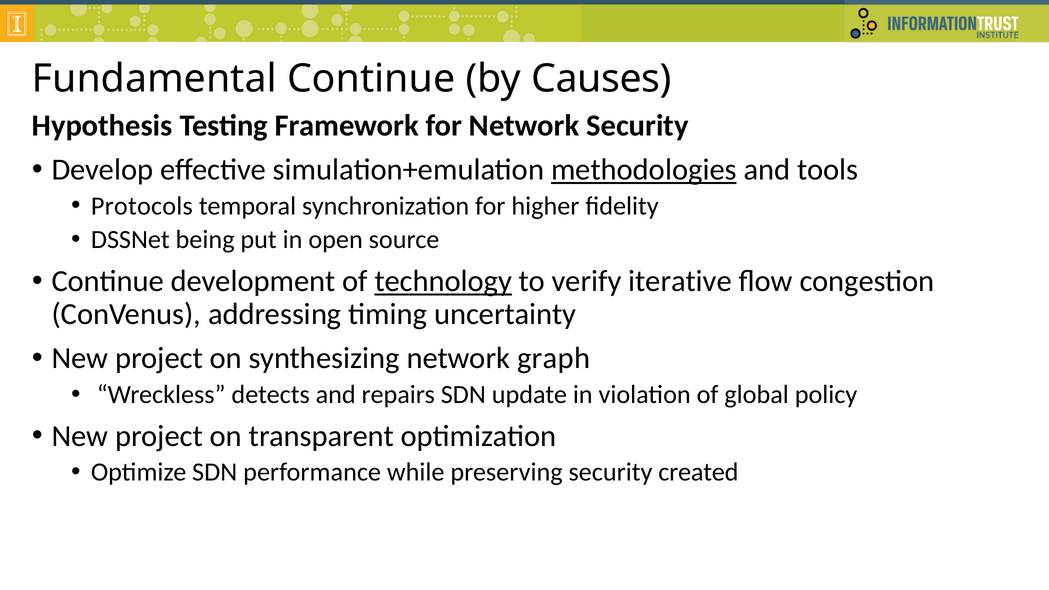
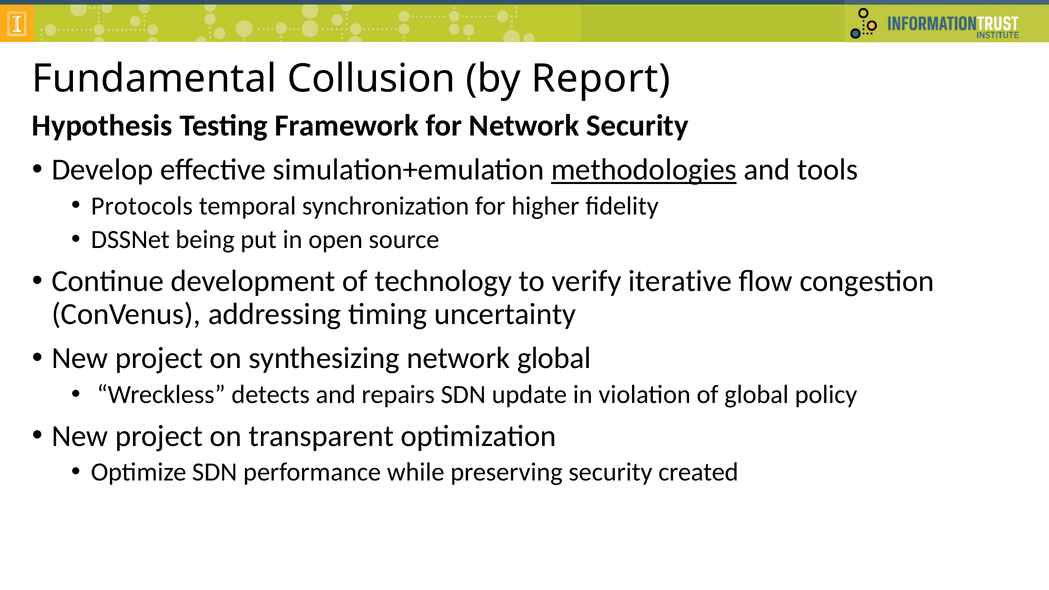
Fundamental Continue: Continue -> Collusion
Causes: Causes -> Report
technology underline: present -> none
network graph: graph -> global
